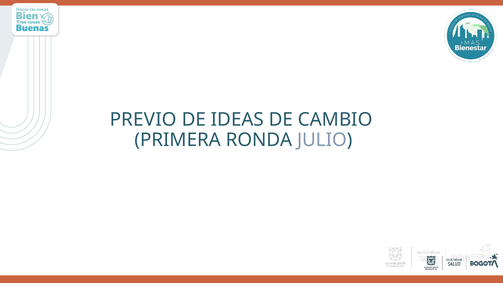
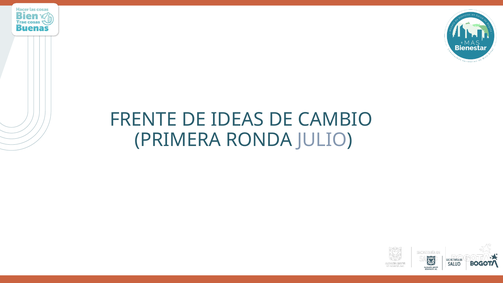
PREVIO: PREVIO -> FRENTE
